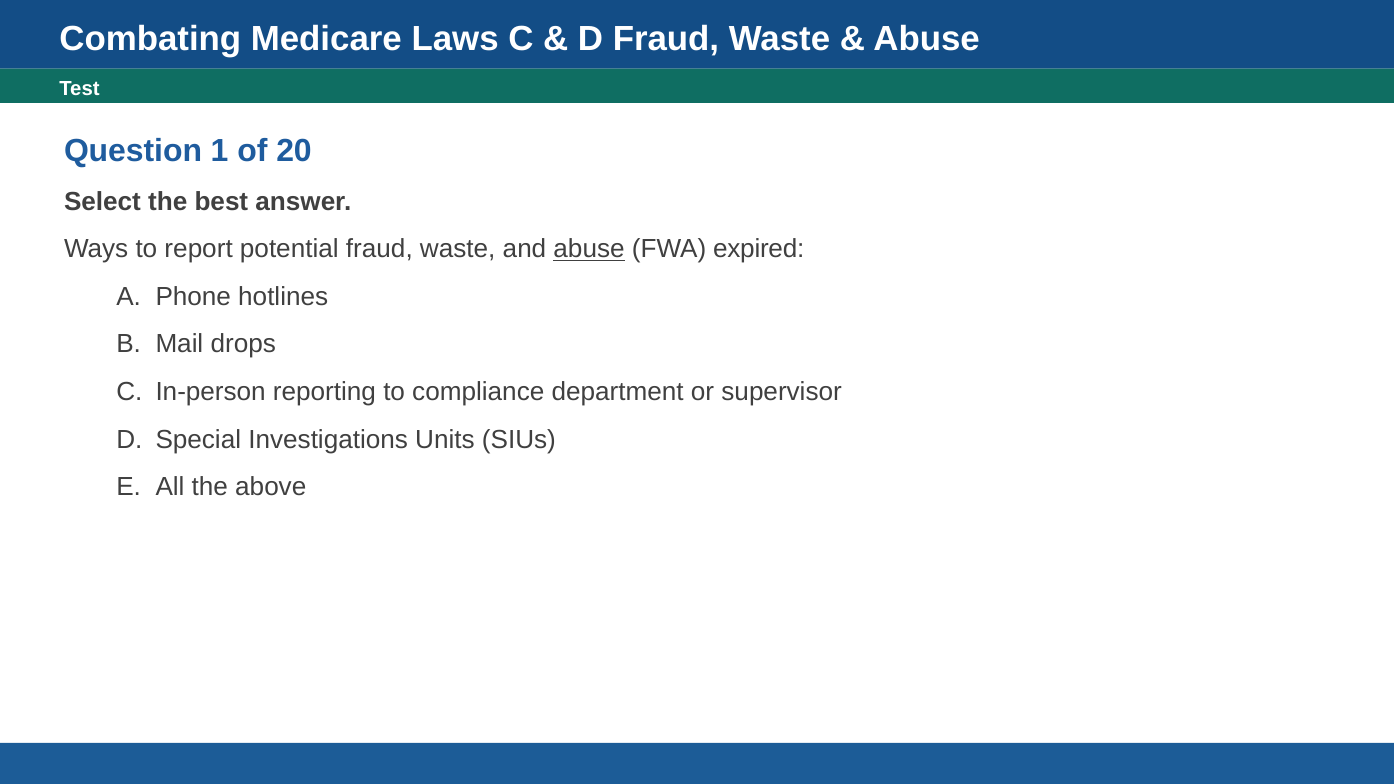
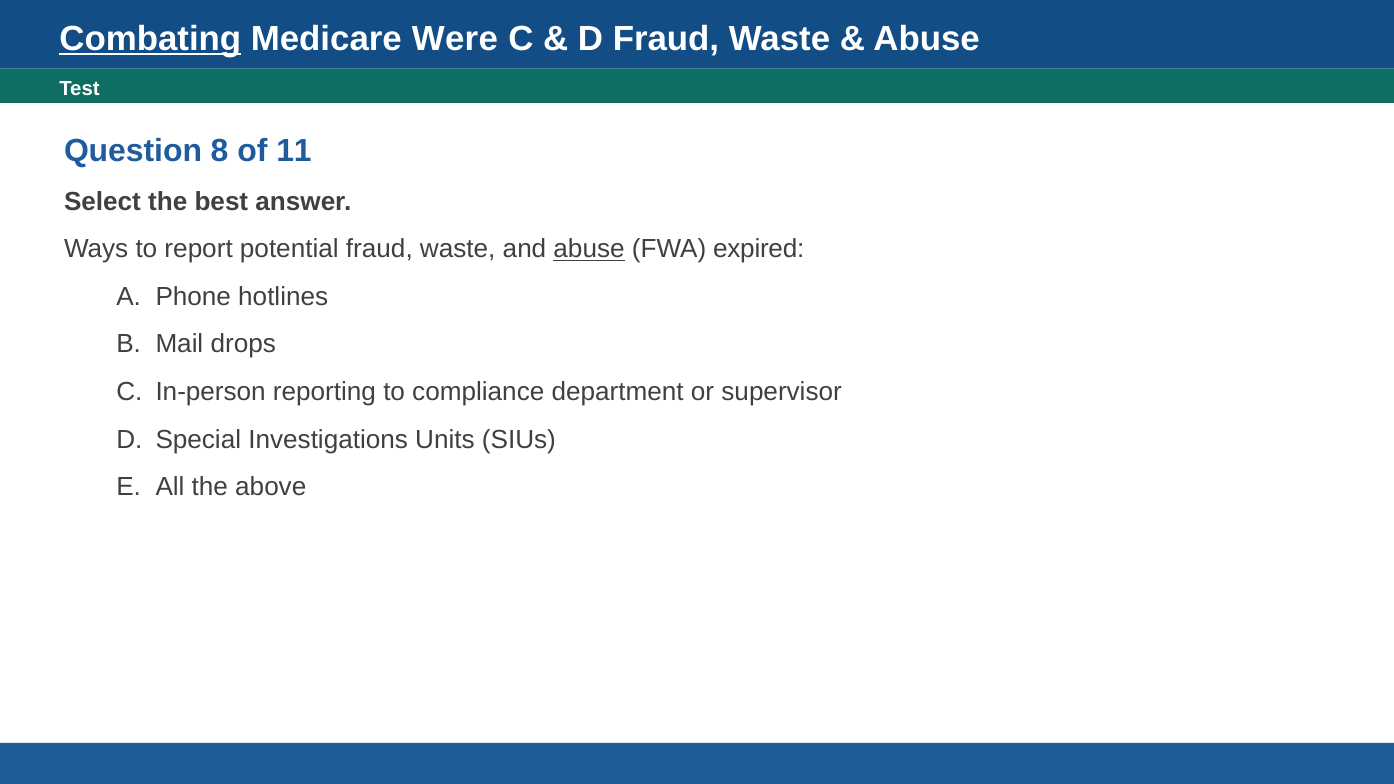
Combating underline: none -> present
Laws: Laws -> Were
1: 1 -> 8
20: 20 -> 11
